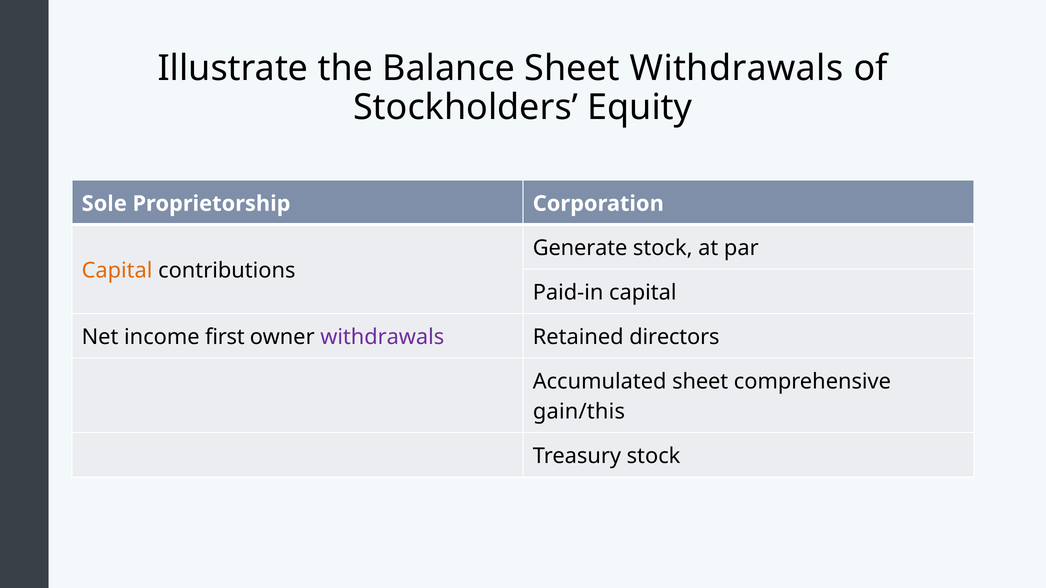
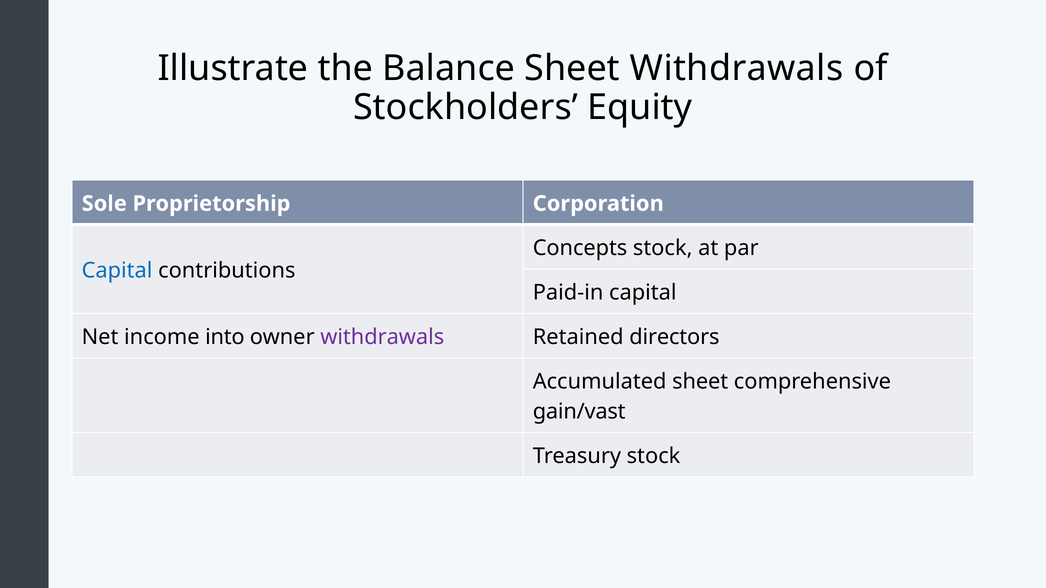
Generate: Generate -> Concepts
Capital at (117, 271) colour: orange -> blue
first: first -> into
gain/this: gain/this -> gain/vast
